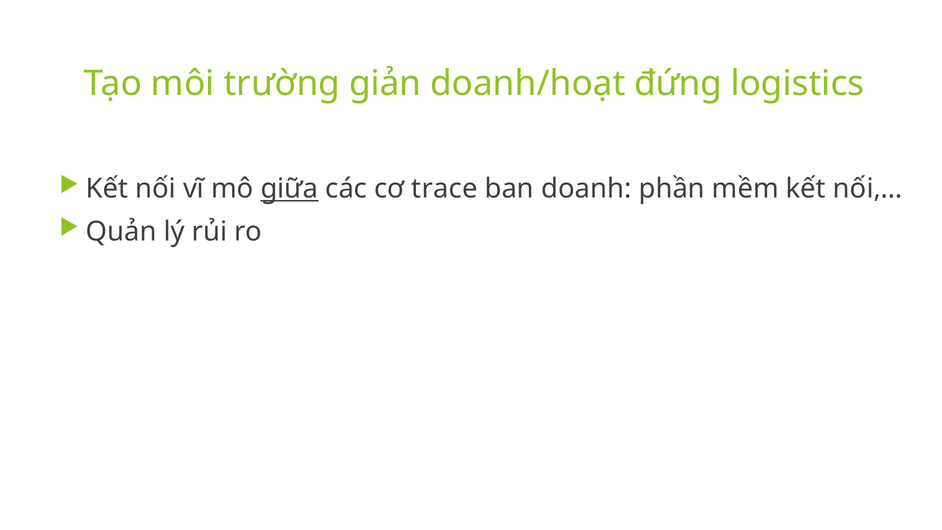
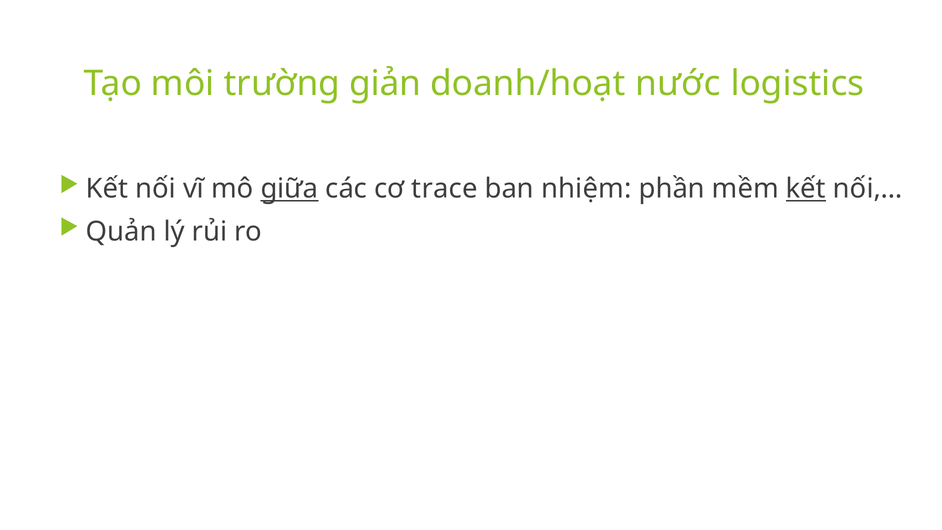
đứng: đứng -> nước
doanh: doanh -> nhiệm
kết at (806, 189) underline: none -> present
